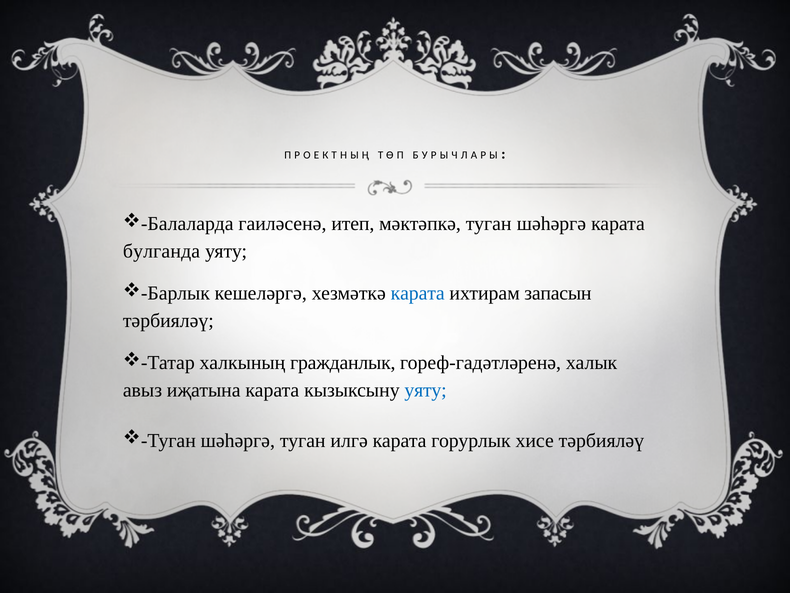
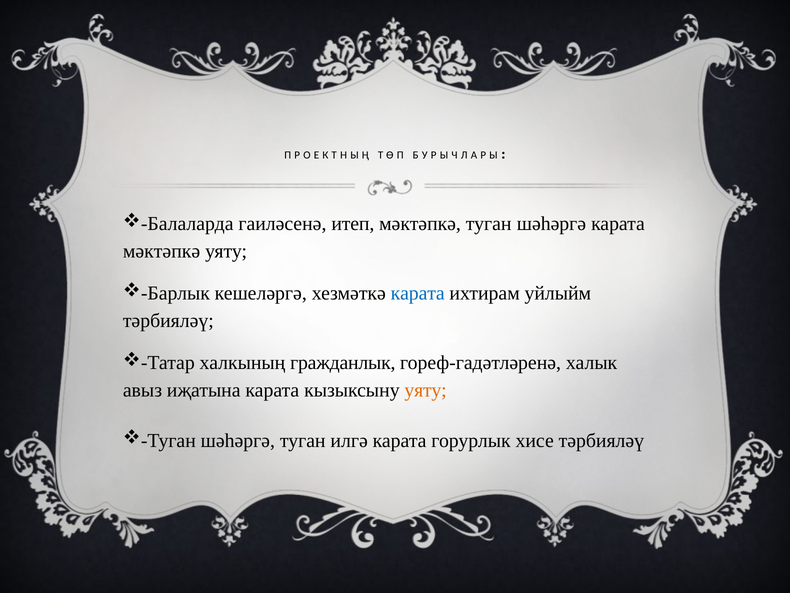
булганда at (162, 251): булганда -> мәктәпкә
запасын: запасын -> уйлыйм
уяту at (426, 390) colour: blue -> orange
